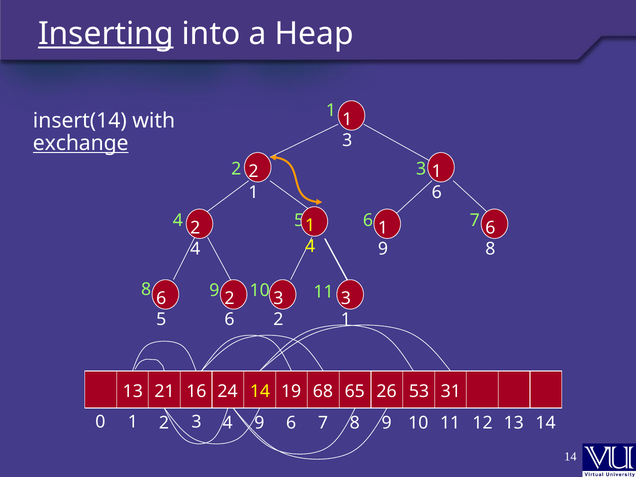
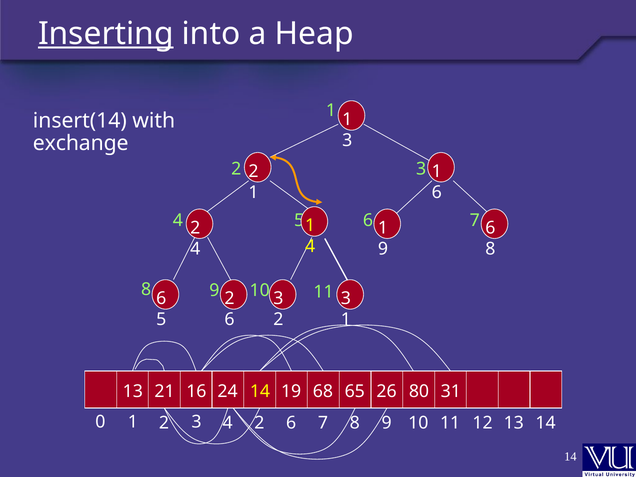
exchange underline: present -> none
53: 53 -> 80
4 9: 9 -> 2
